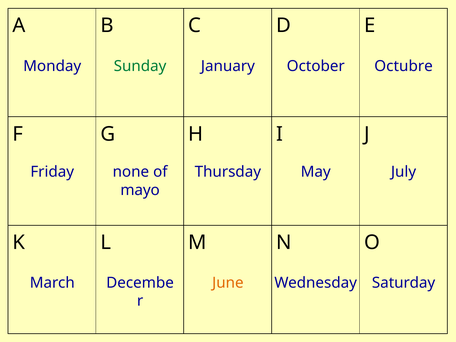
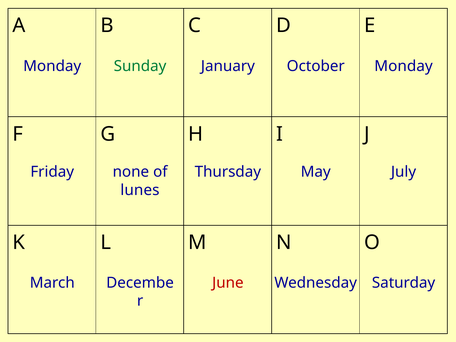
October Octubre: Octubre -> Monday
mayo: mayo -> lunes
June colour: orange -> red
